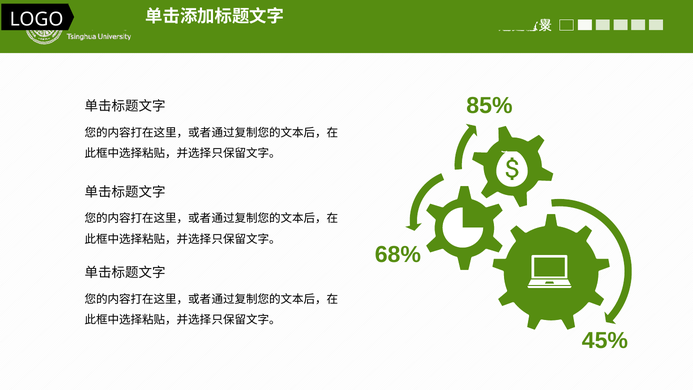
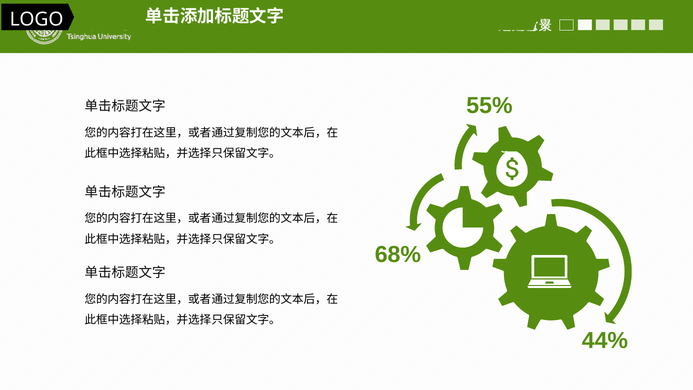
85%: 85% -> 55%
45%: 45% -> 44%
